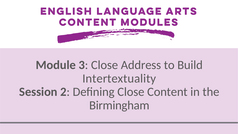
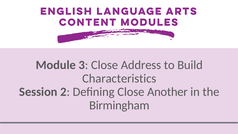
Intertextuality: Intertextuality -> Characteristics
Content: Content -> Another
